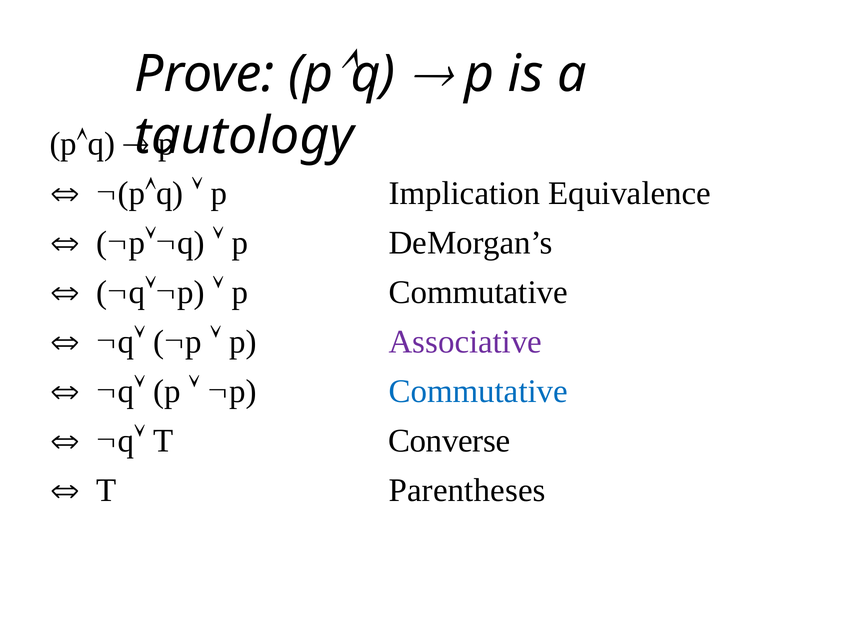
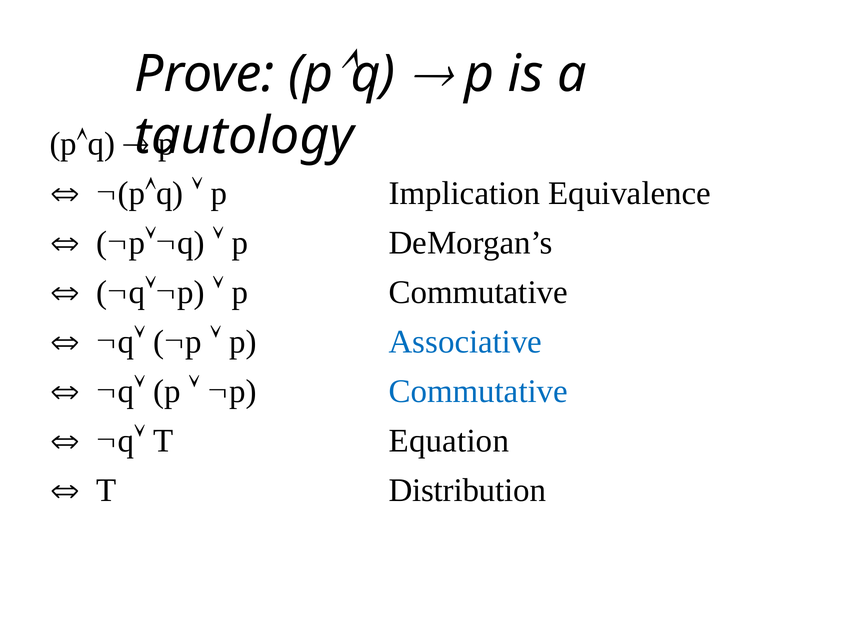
Associative colour: purple -> blue
Converse: Converse -> Equation
Parentheses: Parentheses -> Distribution
